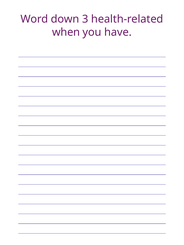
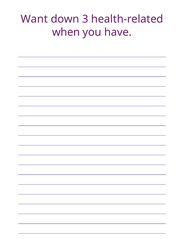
Word: Word -> Want
